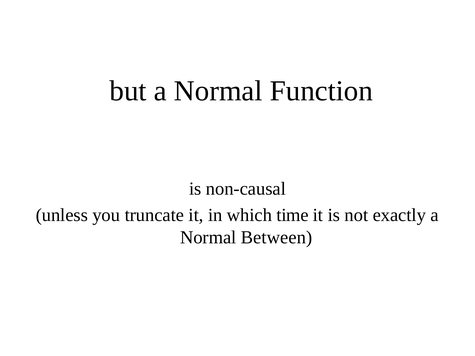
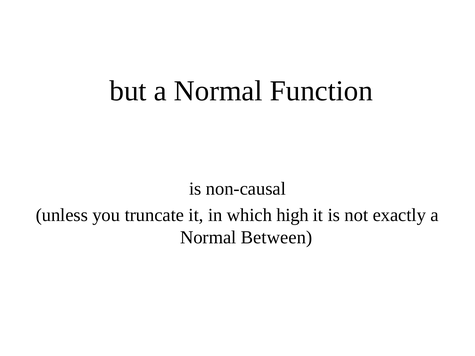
time: time -> high
